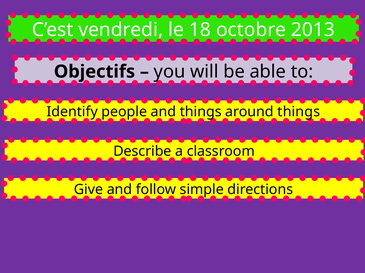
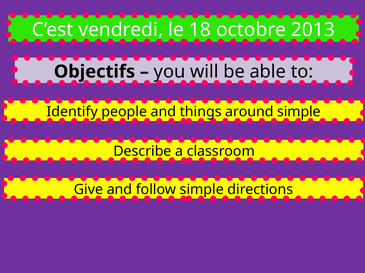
around things: things -> simple
